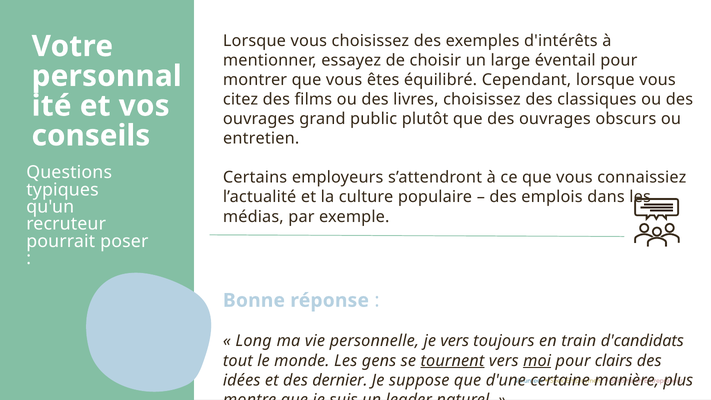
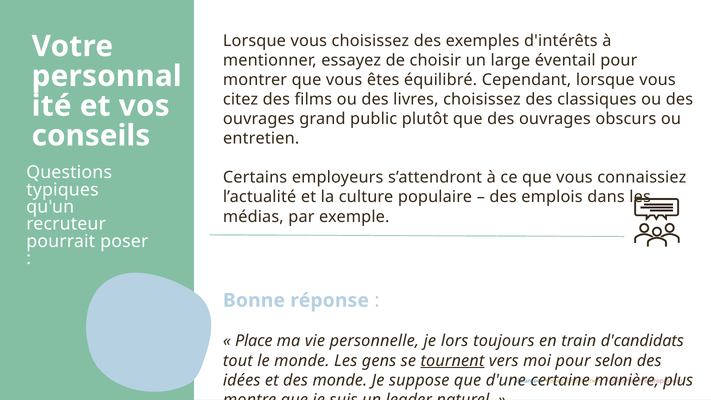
Long: Long -> Place
je vers: vers -> lors
moi underline: present -> none
clairs: clairs -> selon
des dernier: dernier -> monde
